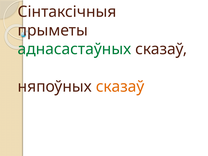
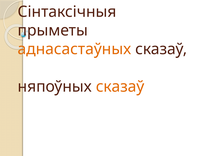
аднасастаўных colour: green -> orange
